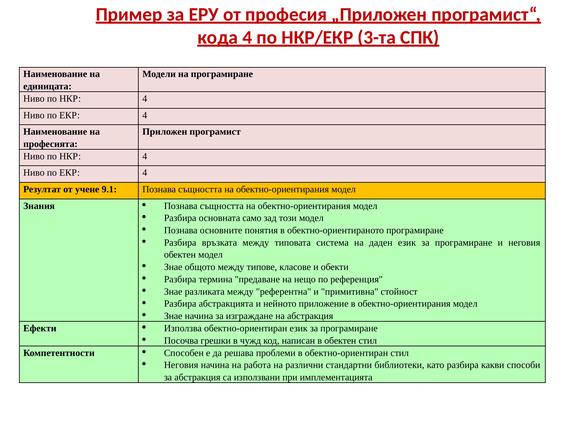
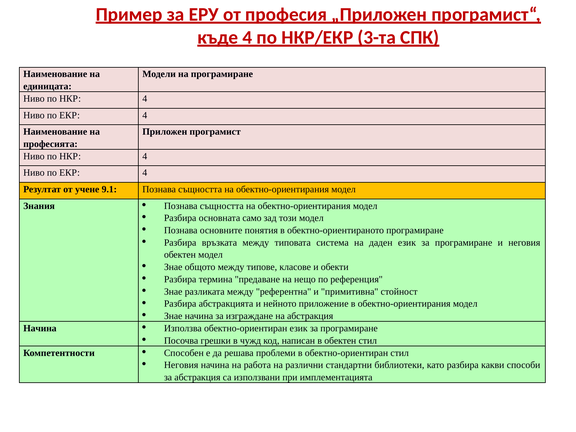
кода: кода -> къде
Ефекти at (40, 328): Ефекти -> Начина
